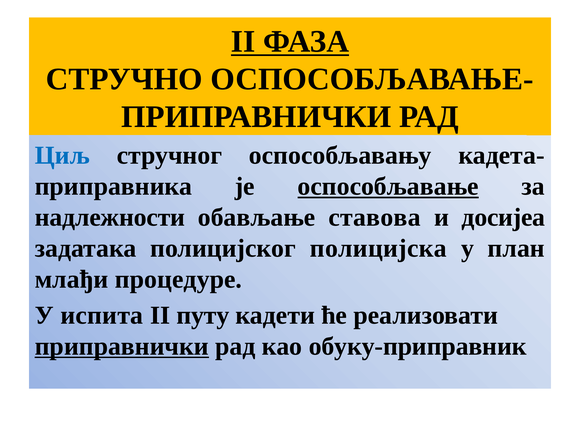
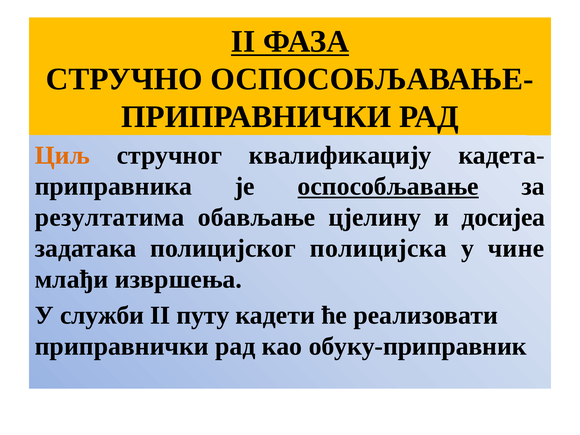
Циљ colour: blue -> orange
оспособљавању: оспособљавању -> квалификацију
надлежности: надлежности -> резултатима
ставова: ставова -> цјелину
план: план -> чине
процедуре: процедуре -> извршења
испита: испита -> служби
приправнички at (122, 346) underline: present -> none
